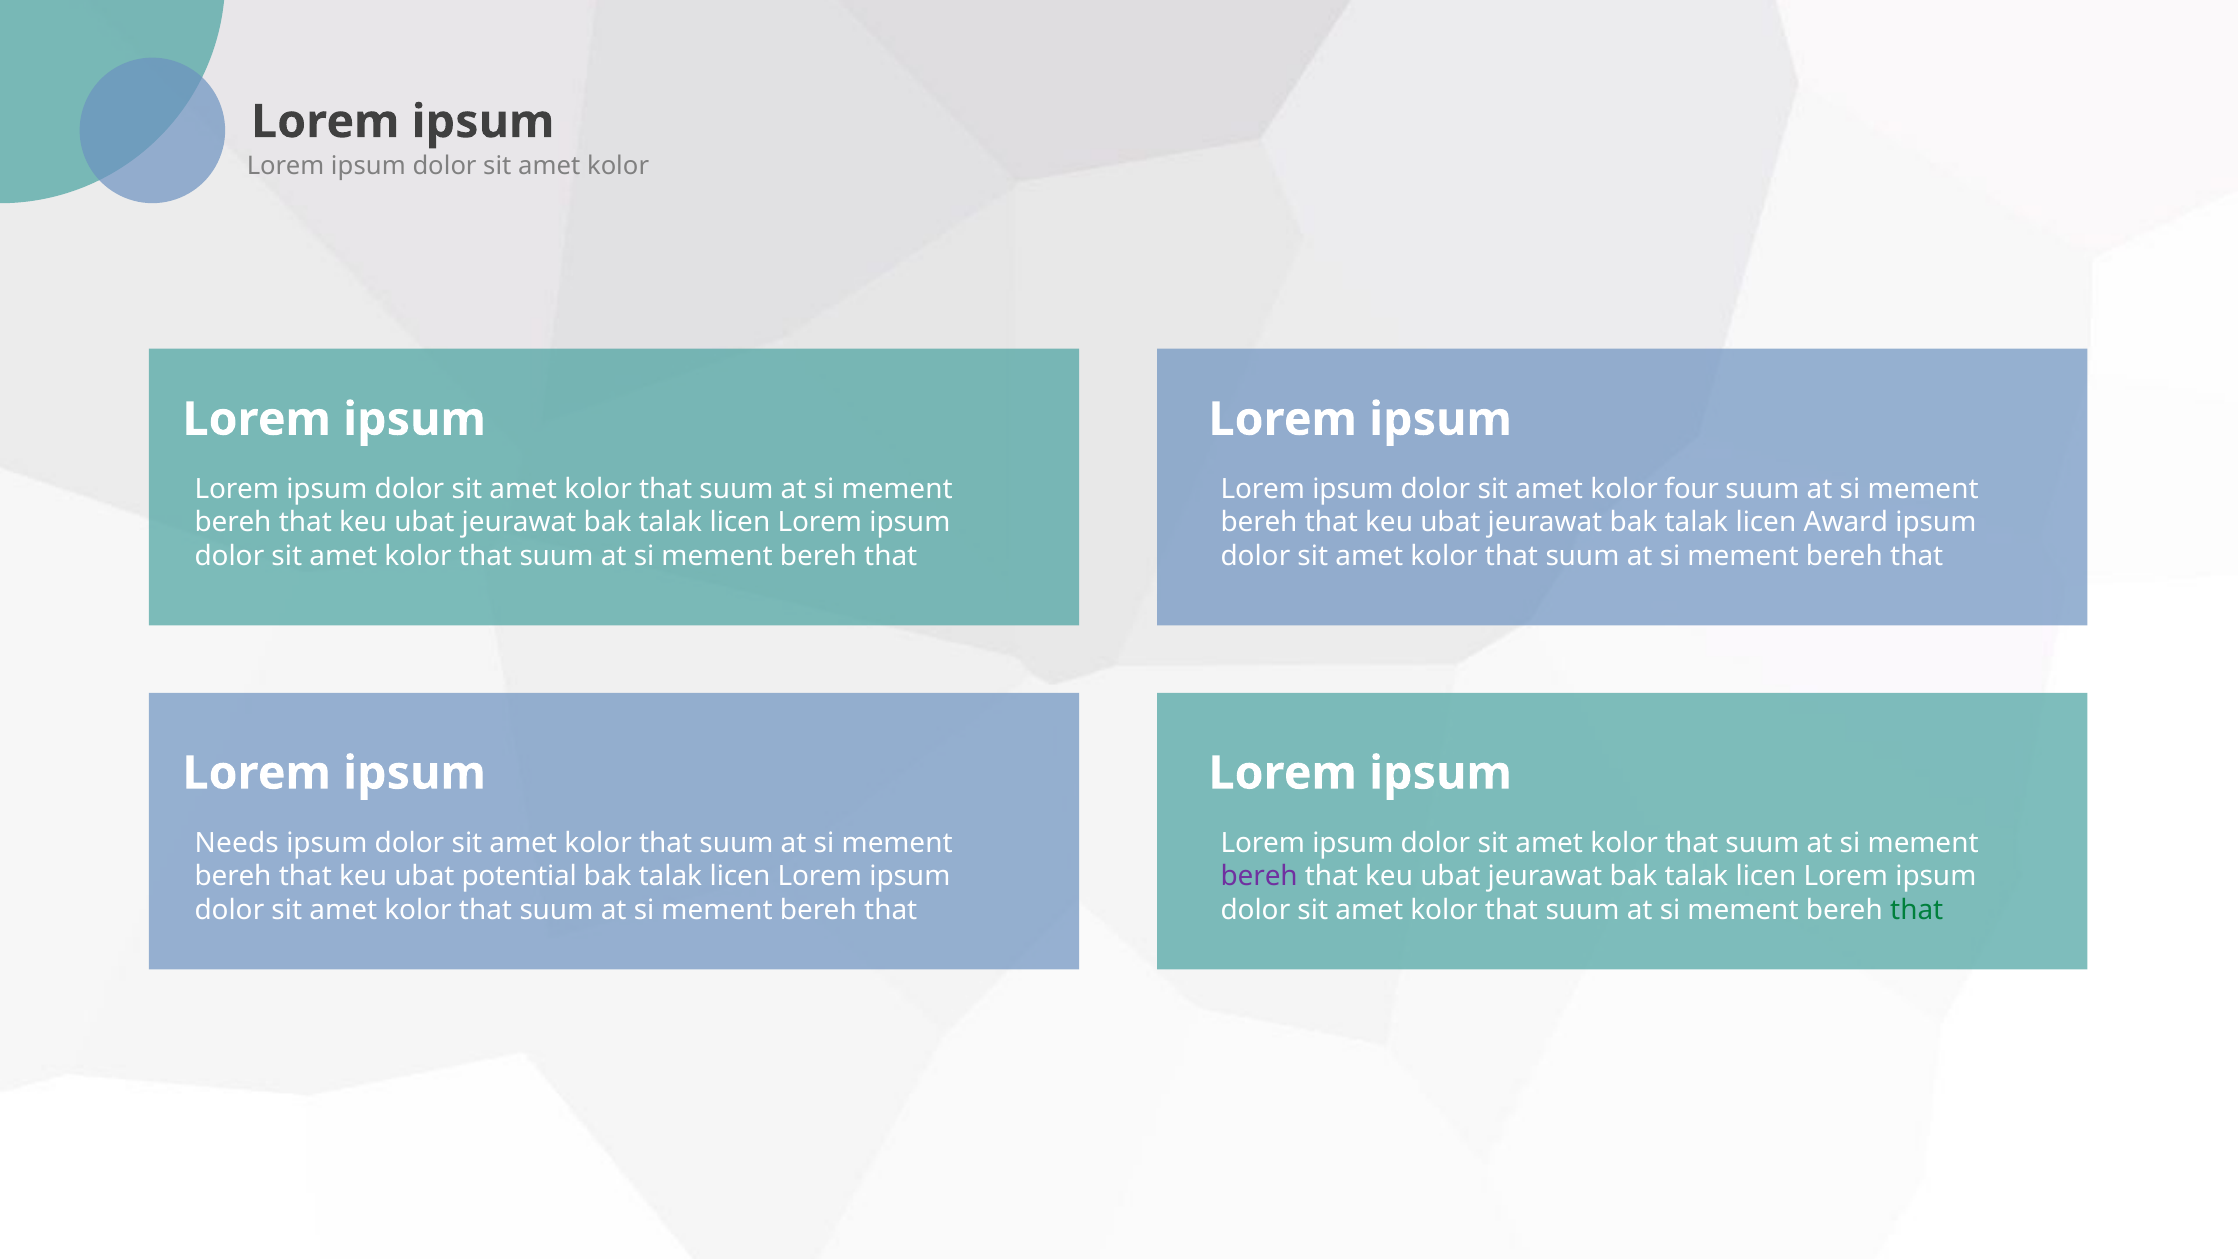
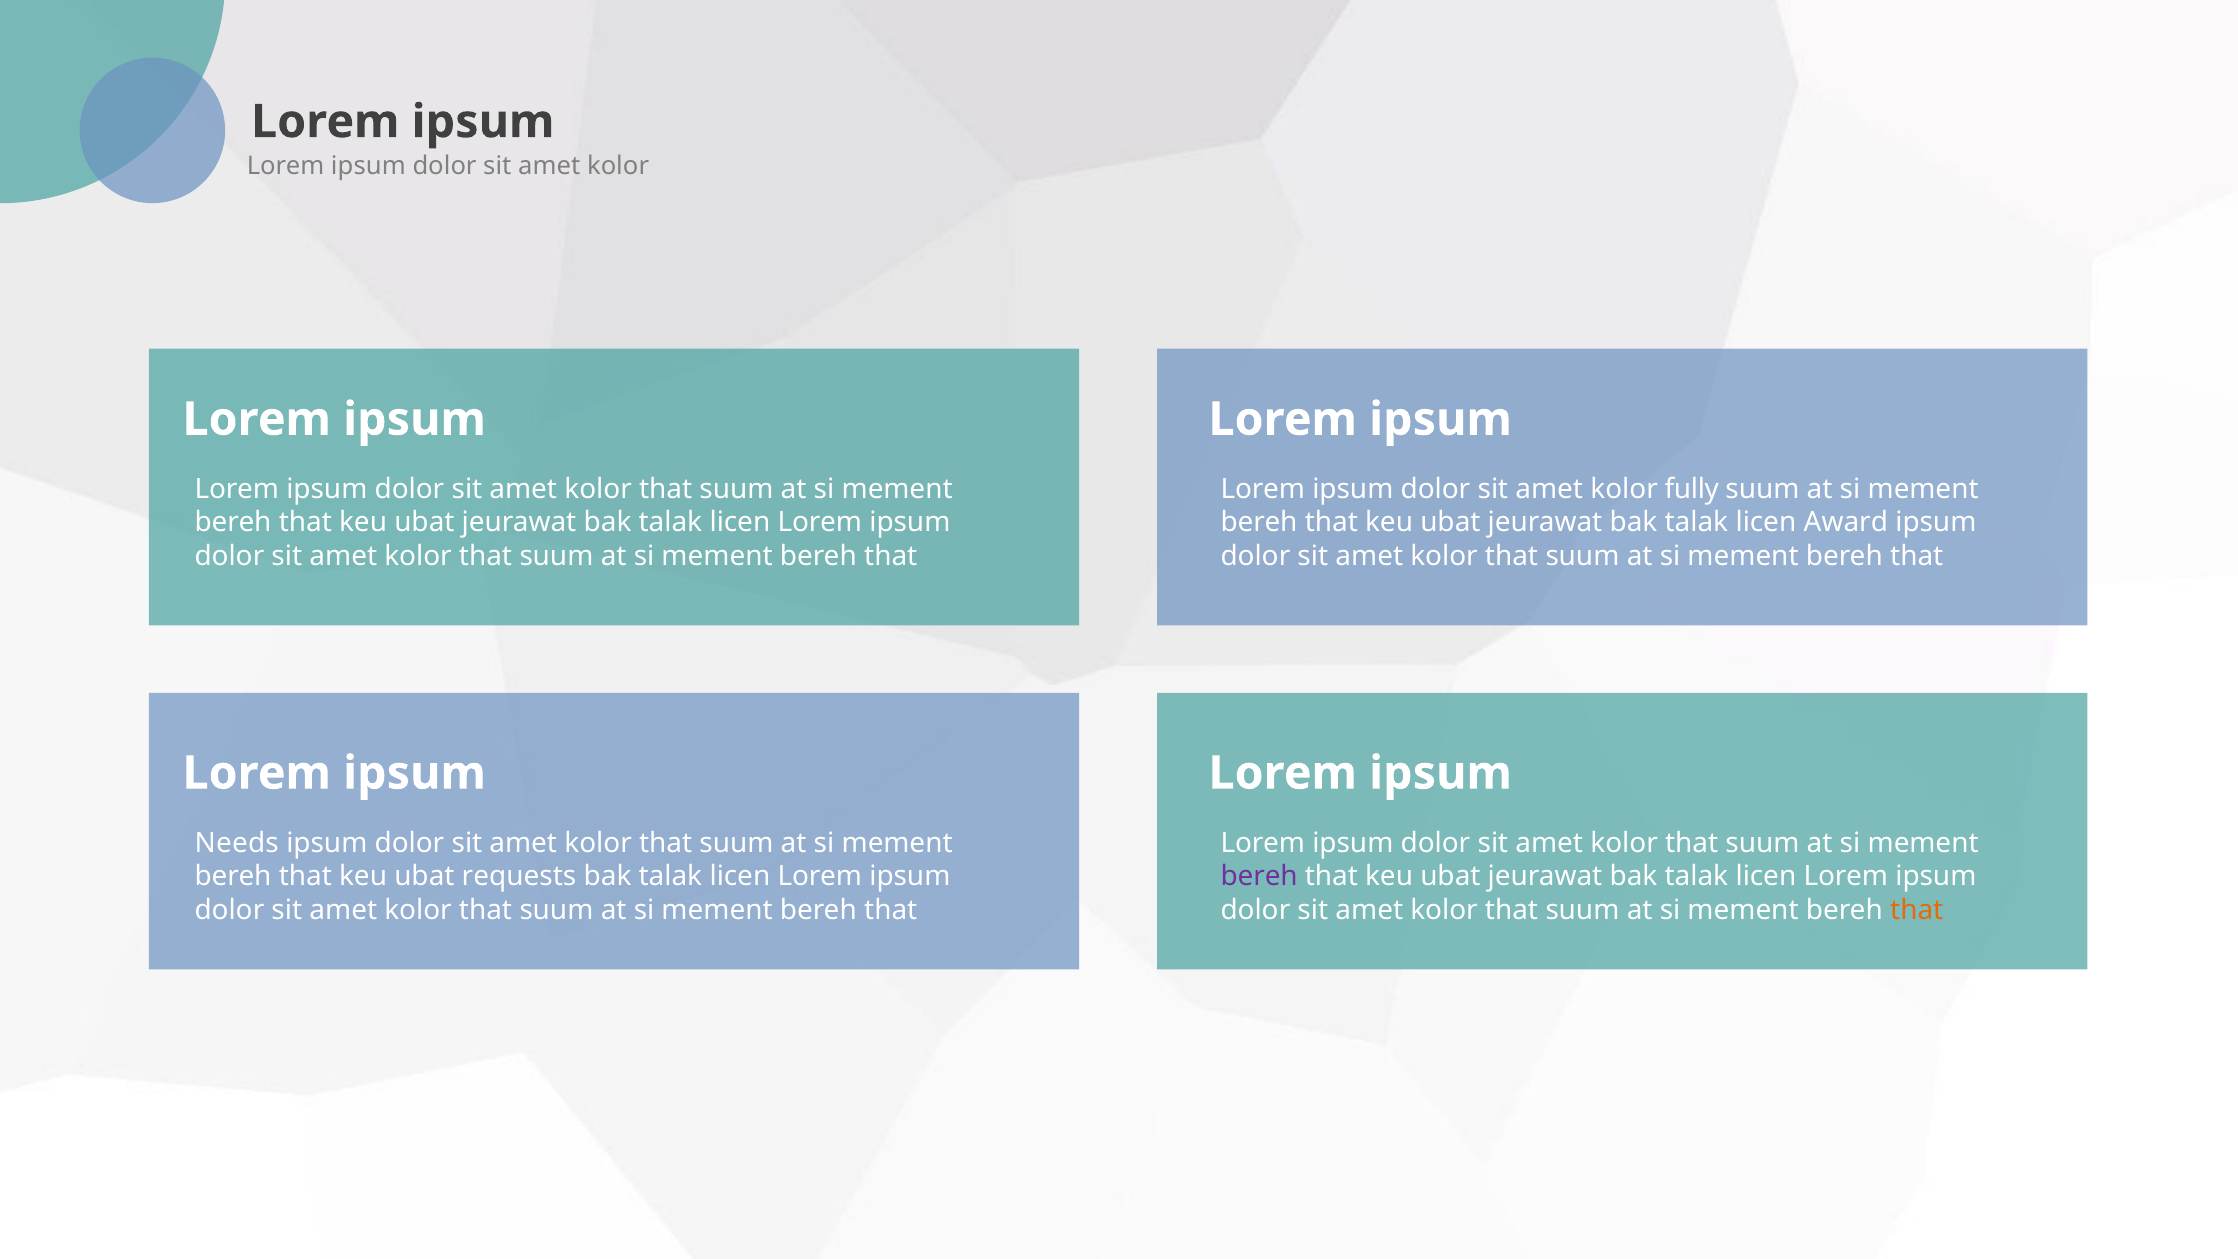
four: four -> fully
potential: potential -> requests
that at (1917, 910) colour: green -> orange
